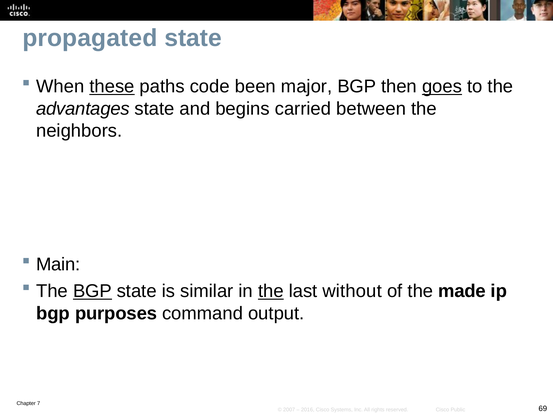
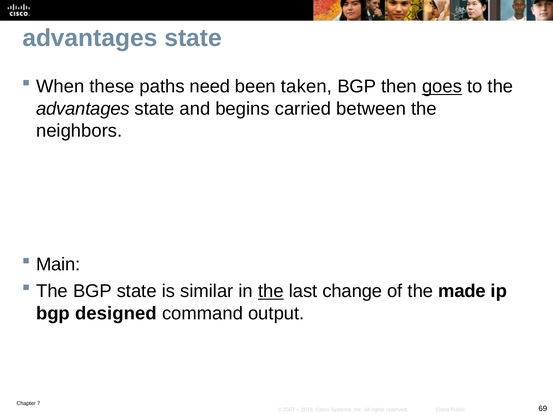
propagated at (90, 38): propagated -> advantages
these underline: present -> none
code: code -> need
major: major -> taken
BGP at (92, 291) underline: present -> none
without: without -> change
purposes: purposes -> designed
